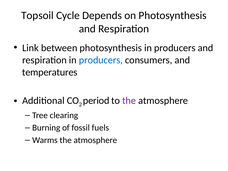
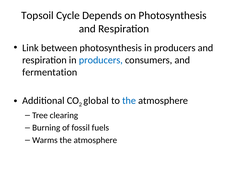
temperatures: temperatures -> fermentation
period: period -> global
the at (129, 101) colour: purple -> blue
